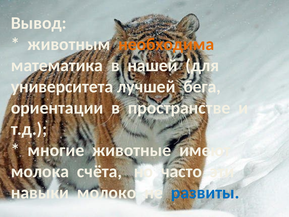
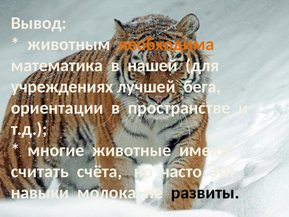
университета: университета -> учреждениях
молока: молока -> считать
молоко: молоко -> молока
развиты colour: blue -> black
